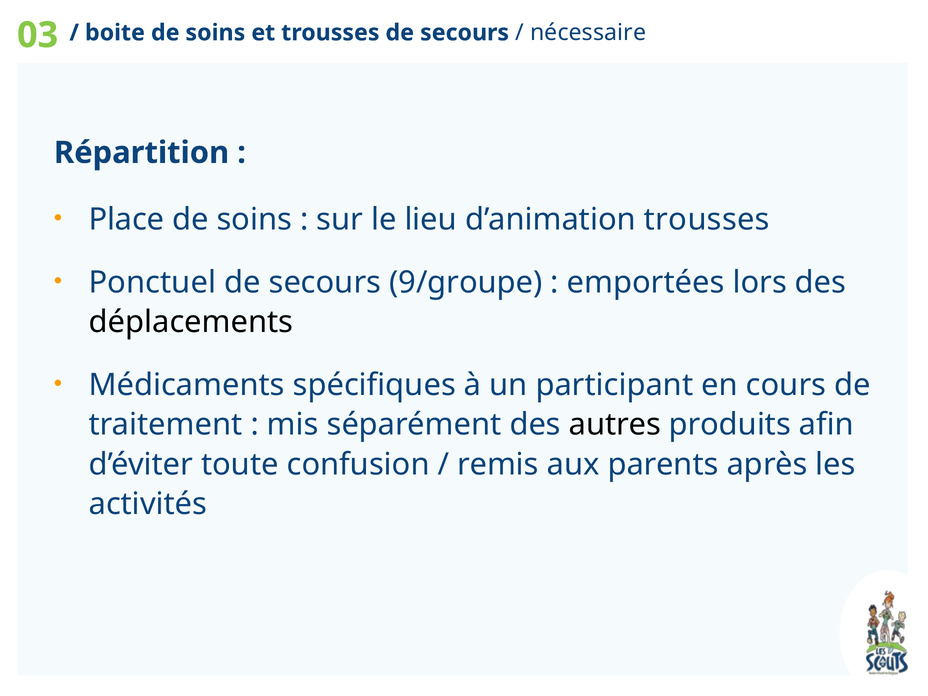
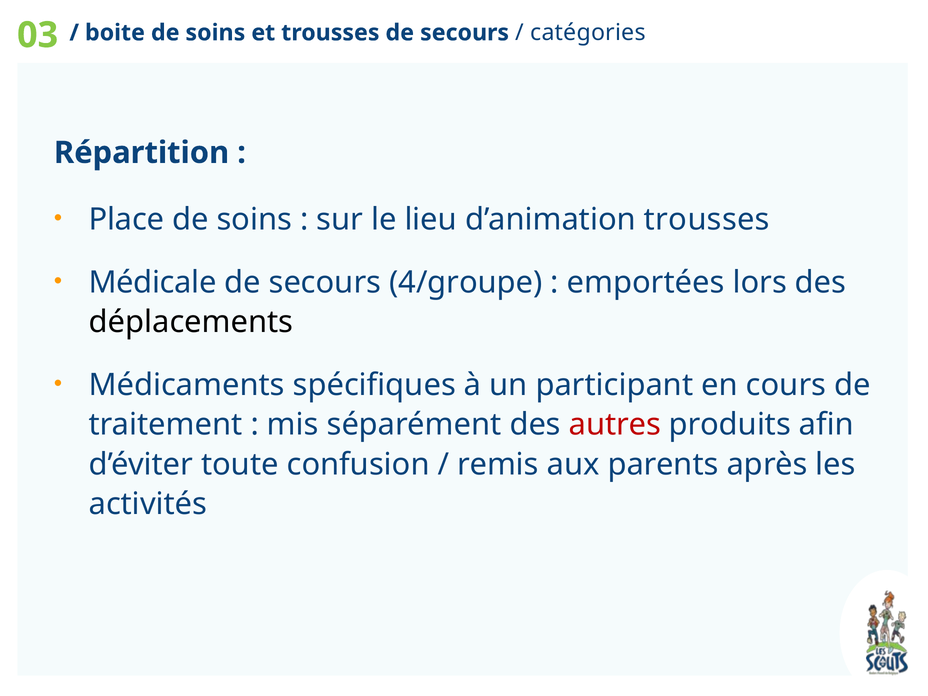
nécessaire: nécessaire -> catégories
Ponctuel: Ponctuel -> Médicale
9/groupe: 9/groupe -> 4/groupe
autres colour: black -> red
